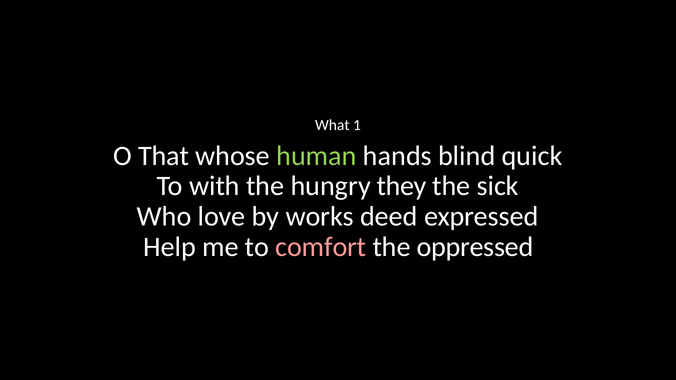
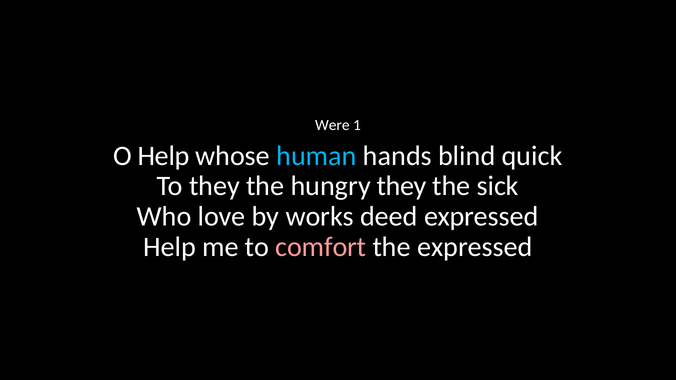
What: What -> Were
O That: That -> Help
human colour: light green -> light blue
To with: with -> they
the oppressed: oppressed -> expressed
